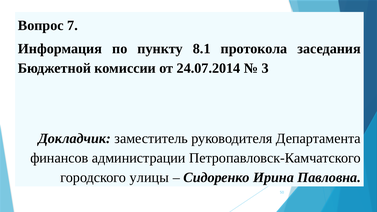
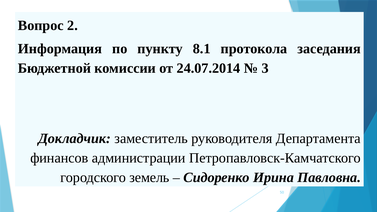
7: 7 -> 2
улицы: улицы -> земель
